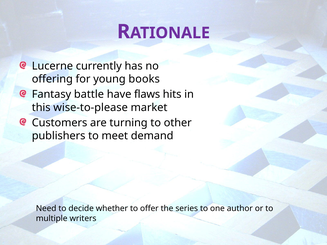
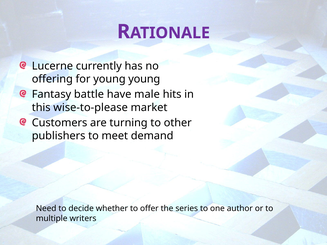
young books: books -> young
flaws: flaws -> male
